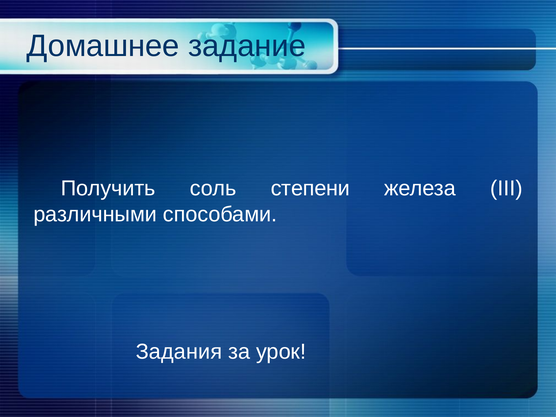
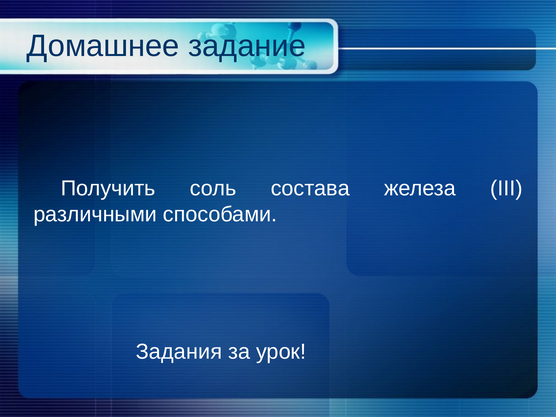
степени: степени -> состава
